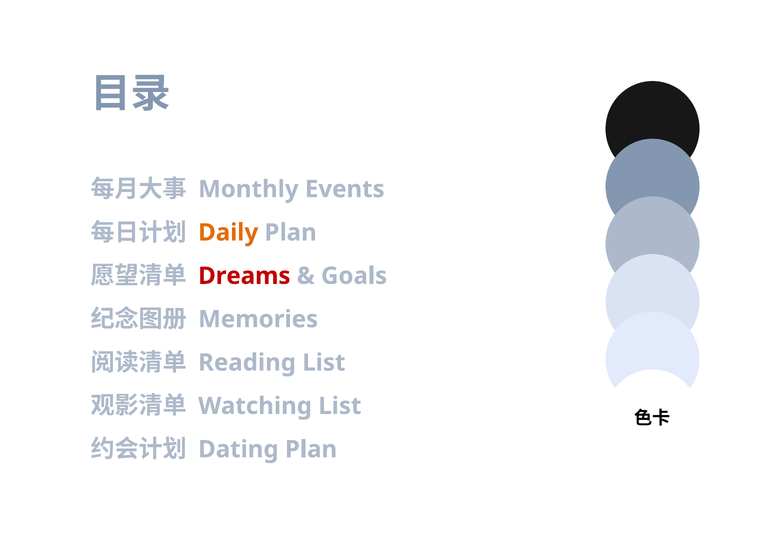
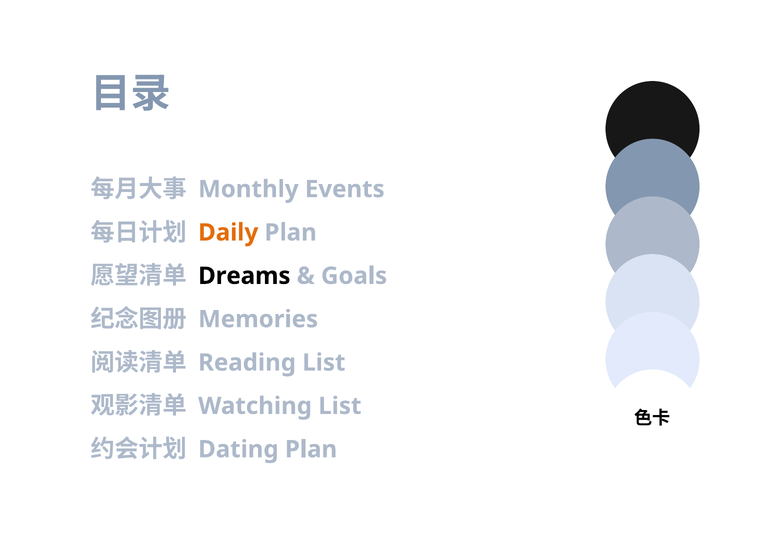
Dreams colour: red -> black
